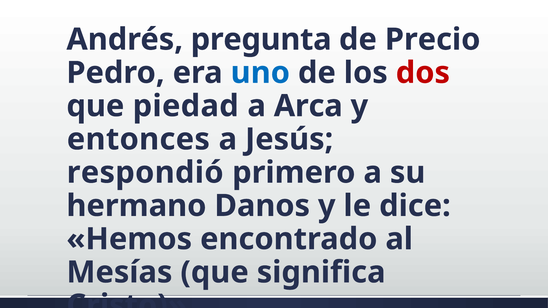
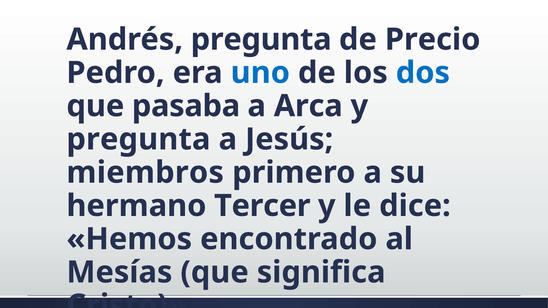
dos colour: red -> blue
piedad: piedad -> pasaba
entonces at (138, 139): entonces -> pregunta
respondió: respondió -> miembros
Danos: Danos -> Tercer
